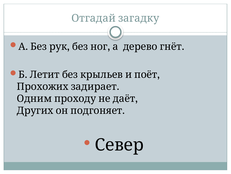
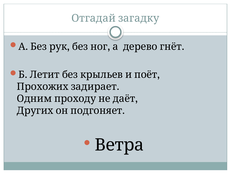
Север: Север -> Ветра
